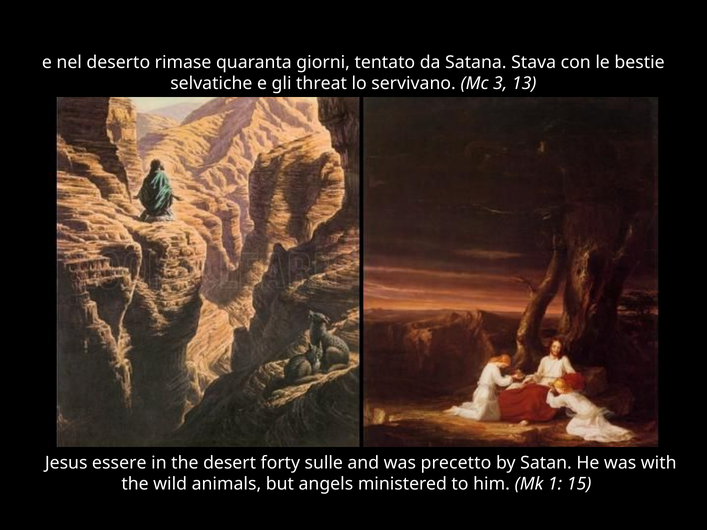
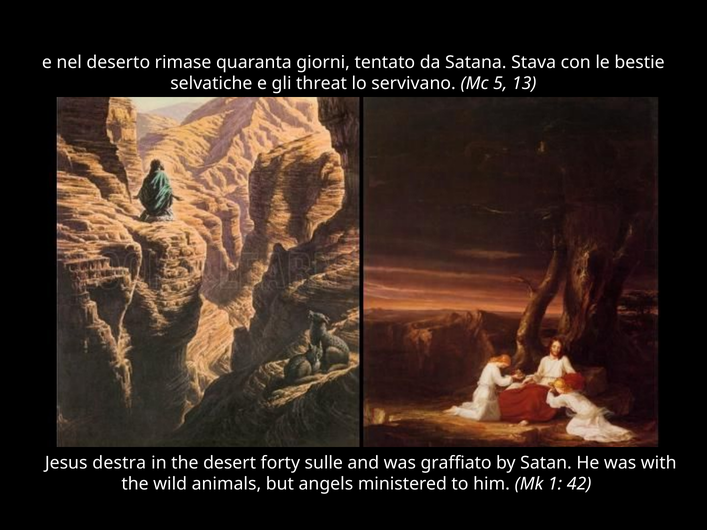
3: 3 -> 5
essere: essere -> destra
precetto: precetto -> graffiato
15: 15 -> 42
